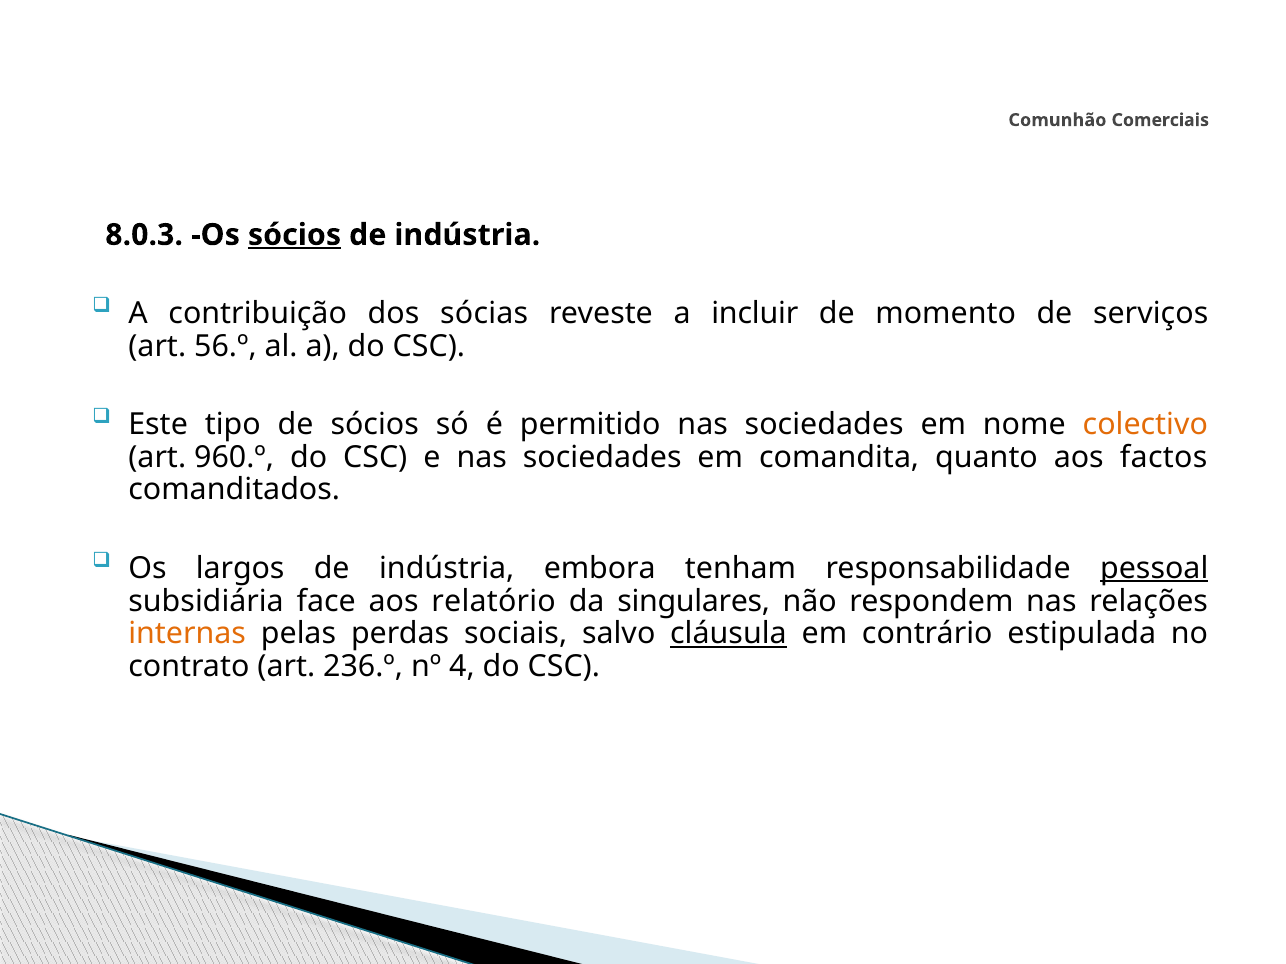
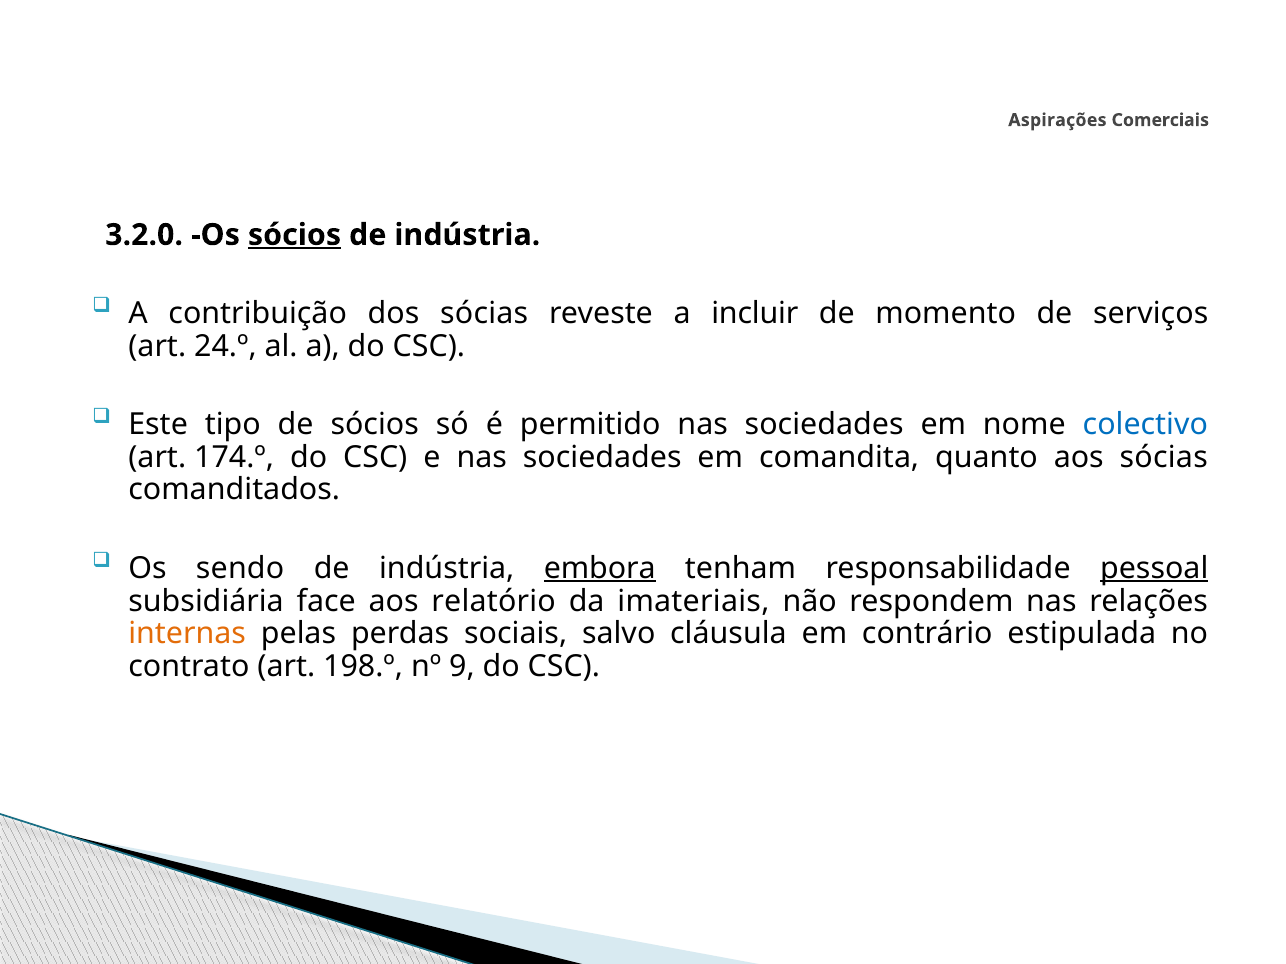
Comunhão: Comunhão -> Aspirações
8.0.3: 8.0.3 -> 3.2.0
56.º: 56.º -> 24.º
colectivo colour: orange -> blue
960.º: 960.º -> 174.º
aos factos: factos -> sócias
largos: largos -> sendo
embora underline: none -> present
singulares: singulares -> imateriais
cláusula underline: present -> none
236.º: 236.º -> 198.º
4: 4 -> 9
